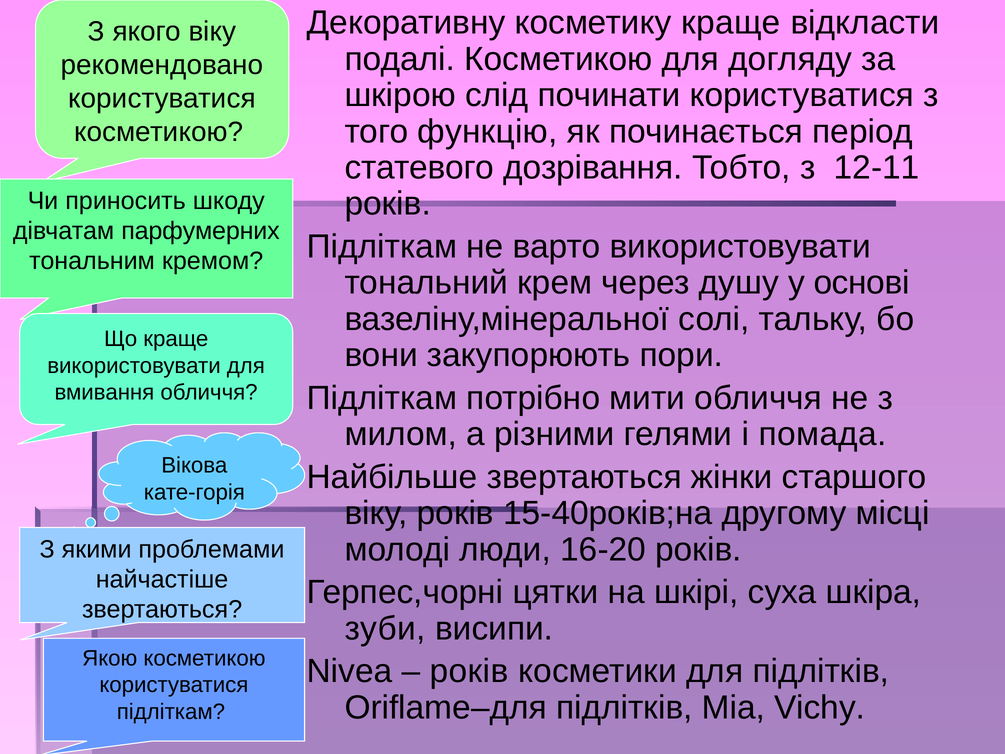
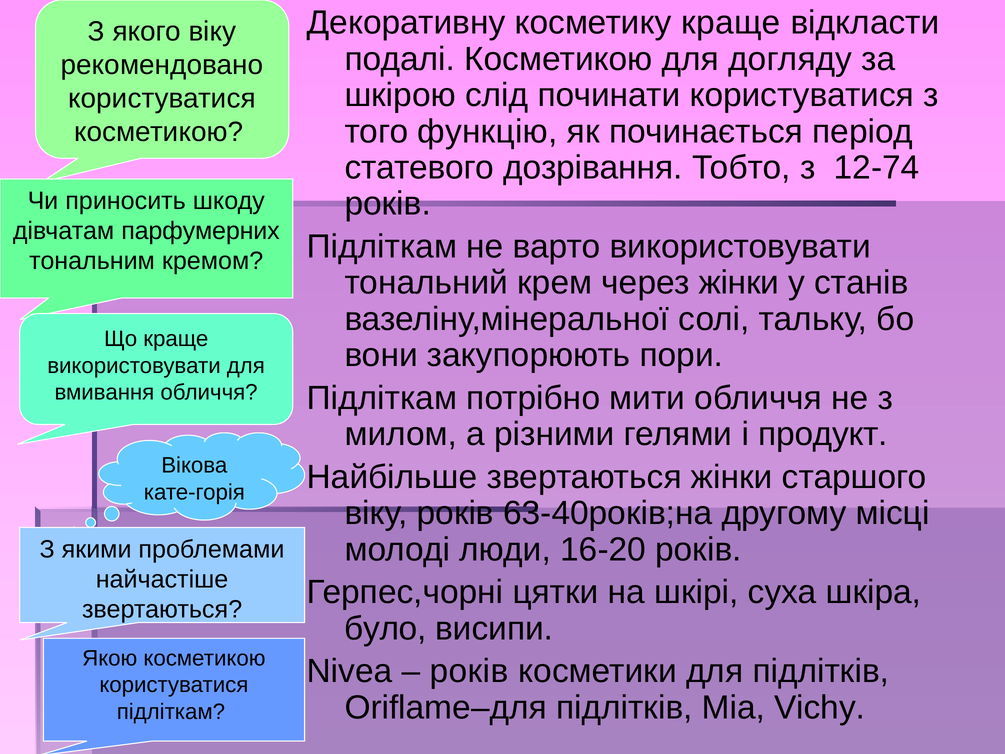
12-11: 12-11 -> 12-74
через душу: душу -> жінки
основі: основі -> станів
помада: помада -> продукт
15-40років;на: 15-40років;на -> 63-40років;на
зуби: зуби -> було
